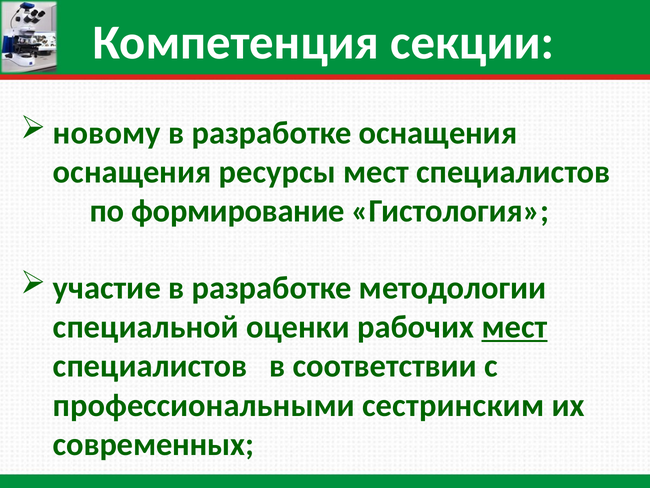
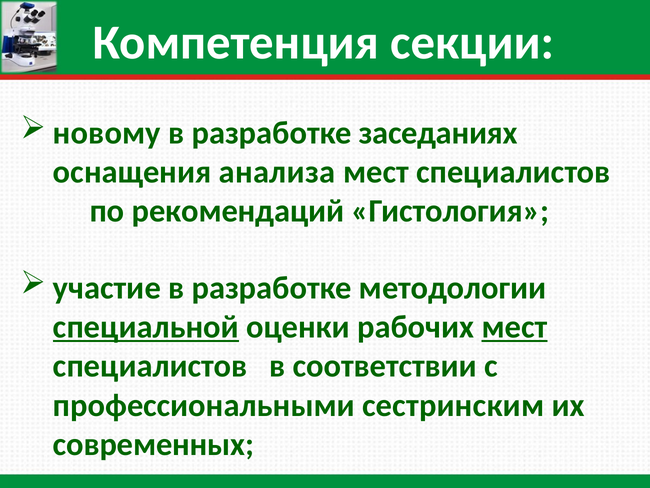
разработке оснащения: оснащения -> заседаниях
ресурсы: ресурсы -> анализа
формирование: формирование -> рекомендаций
специальной underline: none -> present
